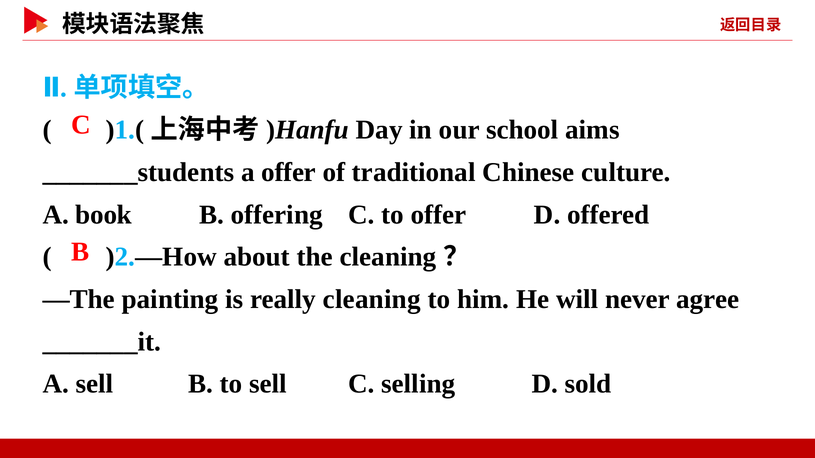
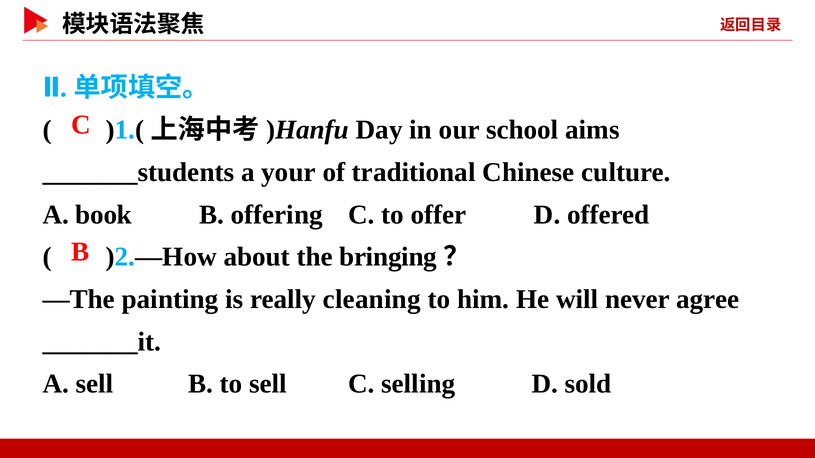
a offer: offer -> your
the cleaning: cleaning -> bringing
